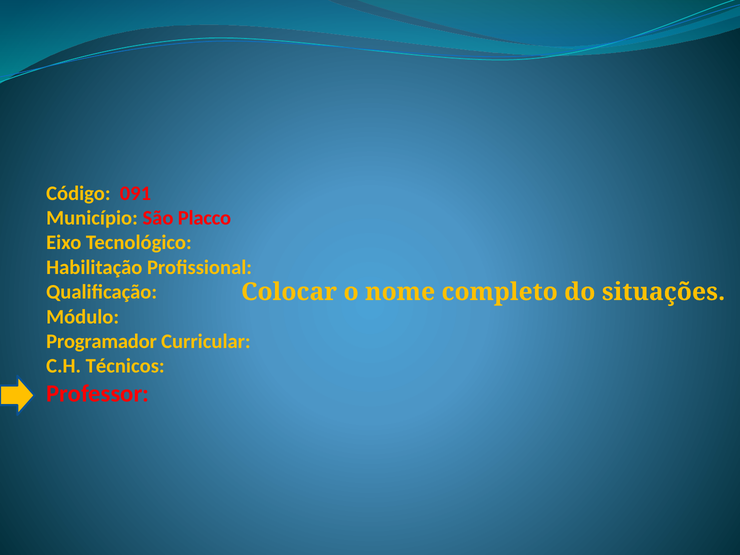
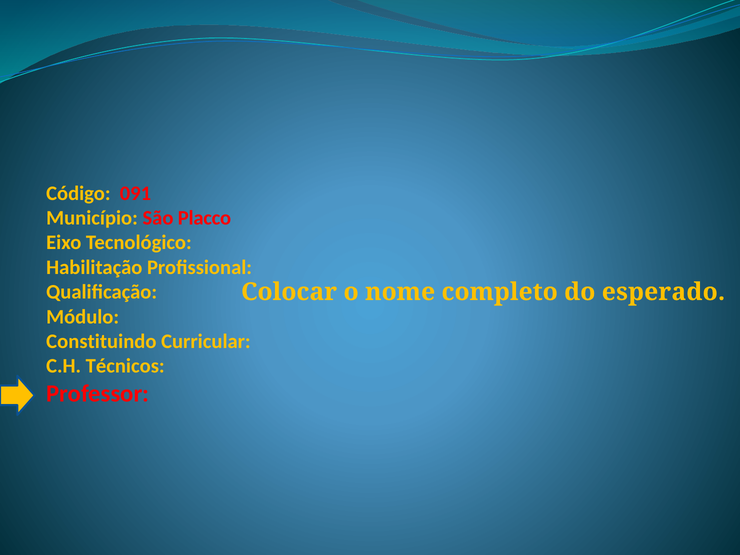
situações: situações -> esperado
Programador: Programador -> Constituindo
